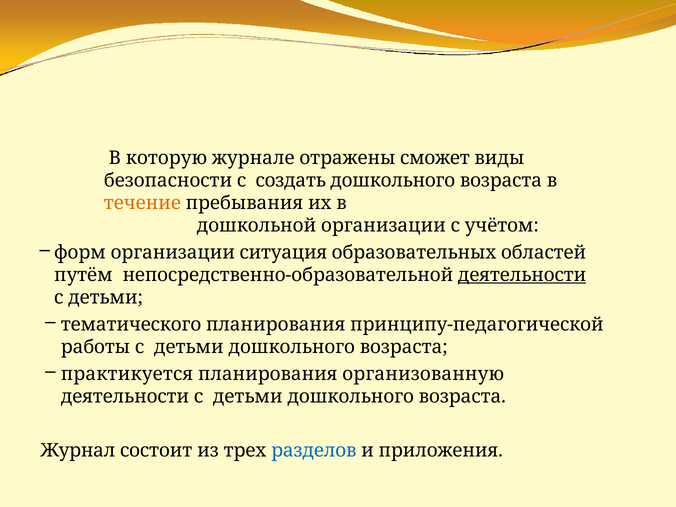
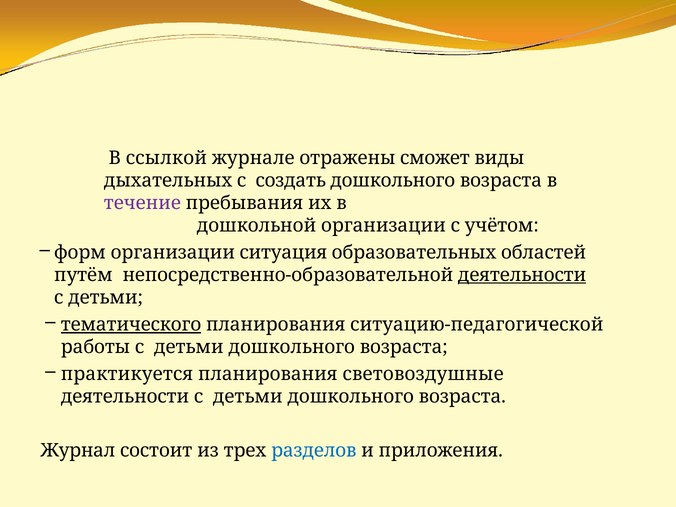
которую: которую -> ссылкой
безопасности: безопасности -> дыхательных
течение colour: orange -> purple
тематического underline: none -> present
принципу-педагогической: принципу-педагогической -> ситуацию-педагогической
организованную: организованную -> световоздушные
